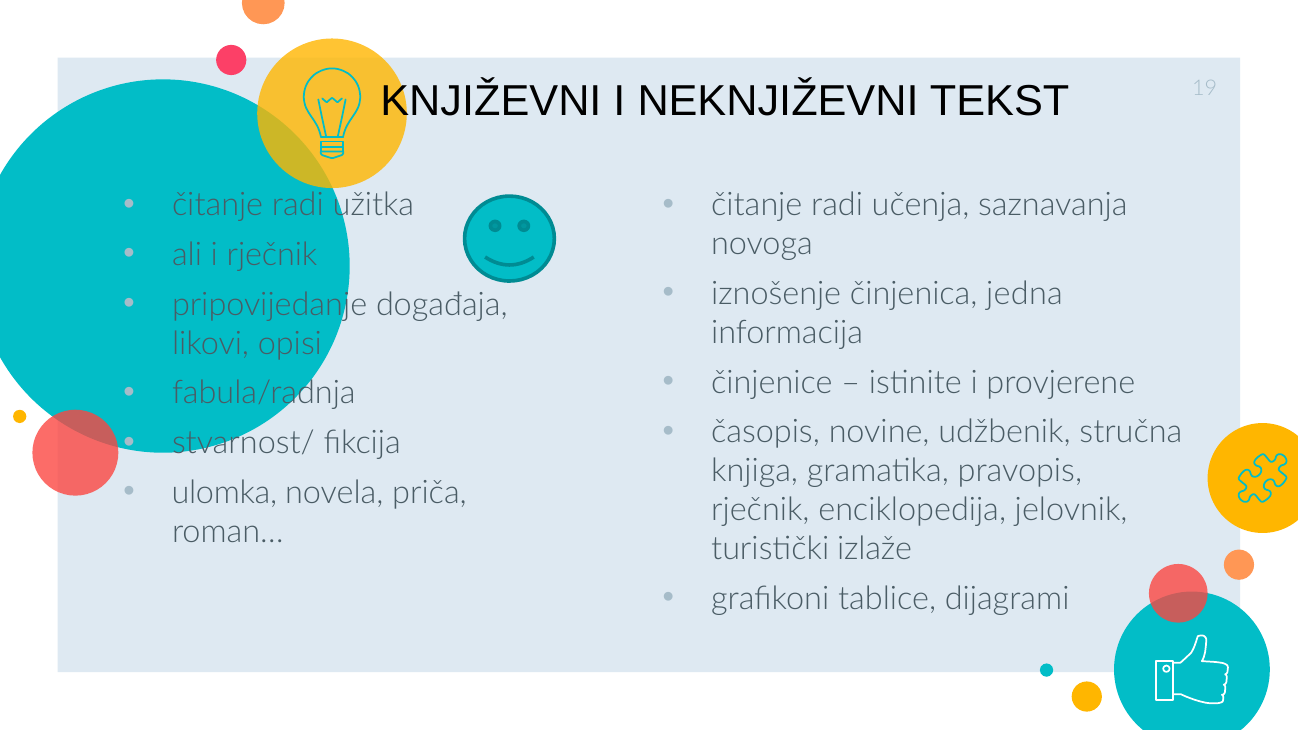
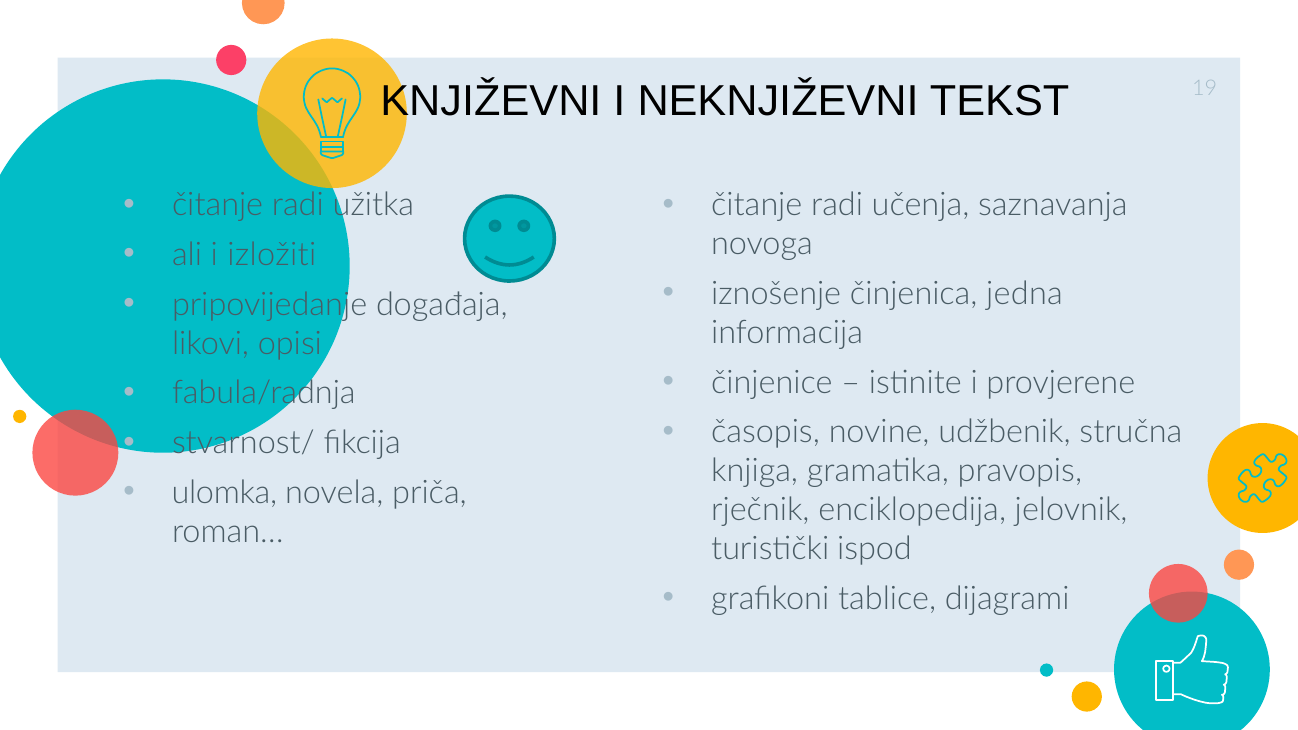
i rječnik: rječnik -> izložiti
izlaže: izlaže -> ispod
